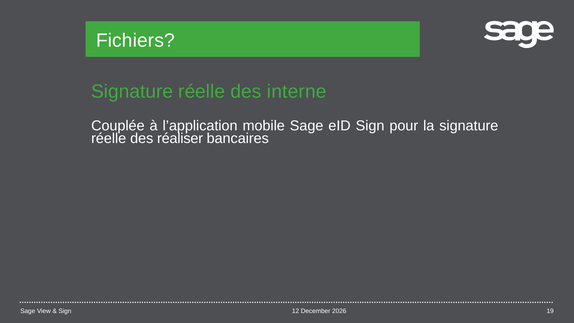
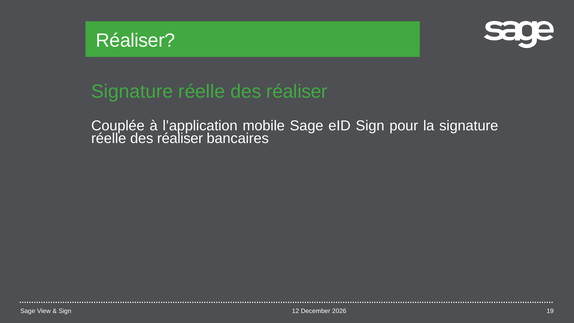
Fichiers at (135, 41): Fichiers -> Réaliser
interne at (297, 91): interne -> réaliser
